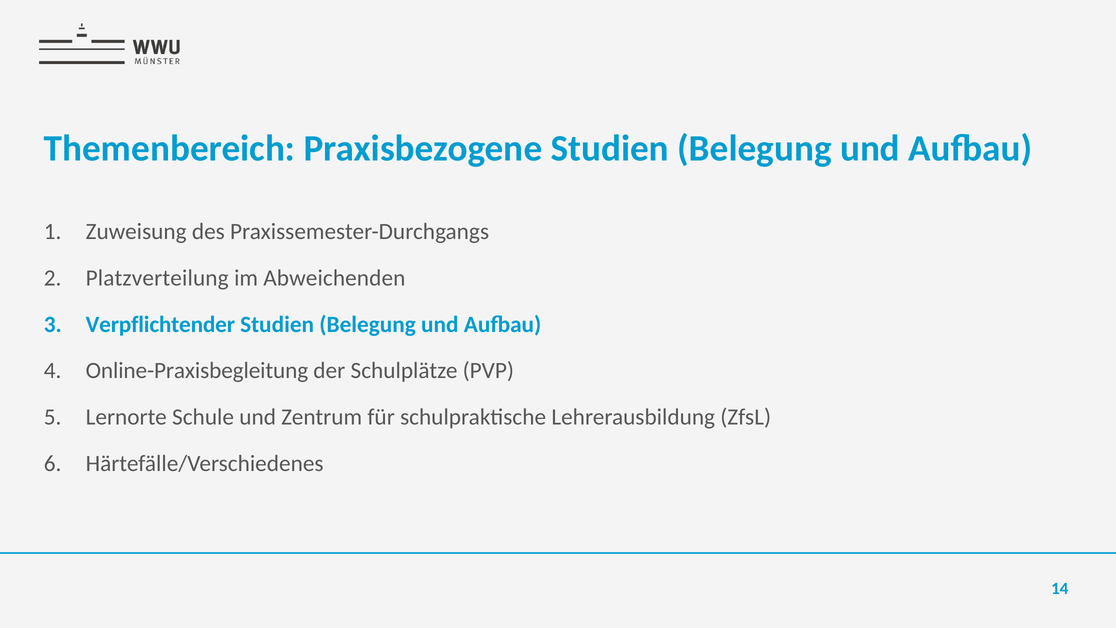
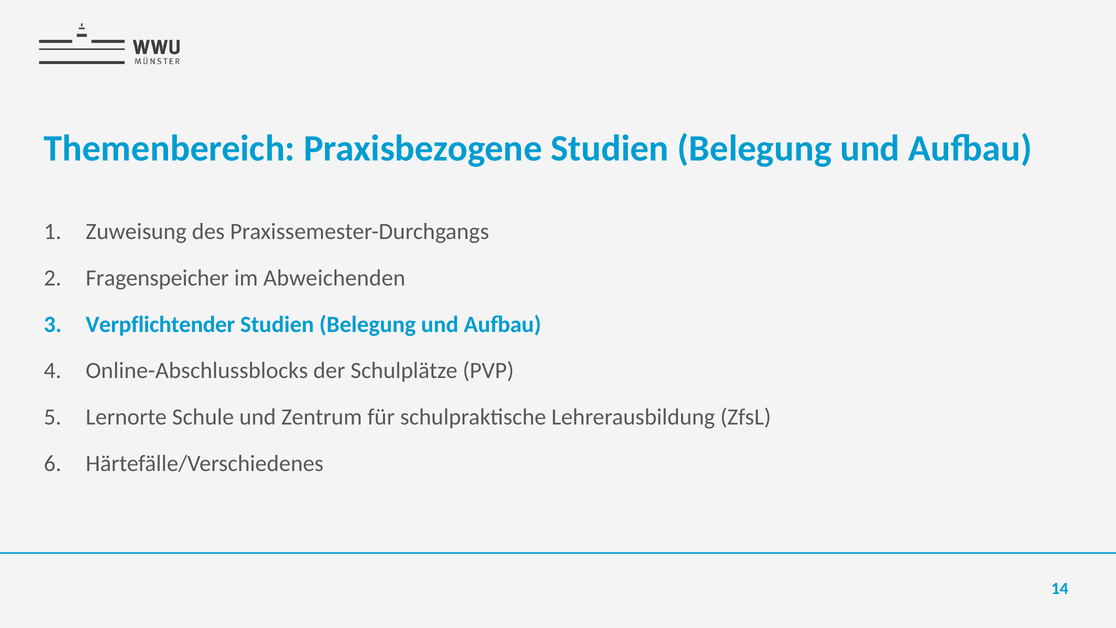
Platzverteilung: Platzverteilung -> Fragenspeicher
Online-Praxisbegleitung: Online-Praxisbegleitung -> Online-Abschlussblocks
